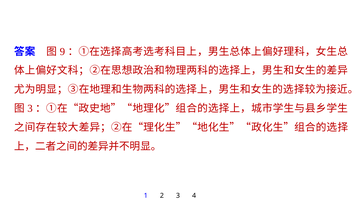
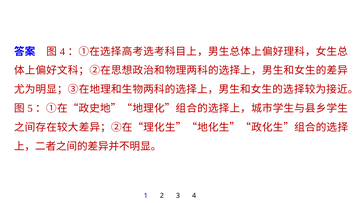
9 at (62, 52): 9 -> 4
3 at (30, 108): 3 -> 5
